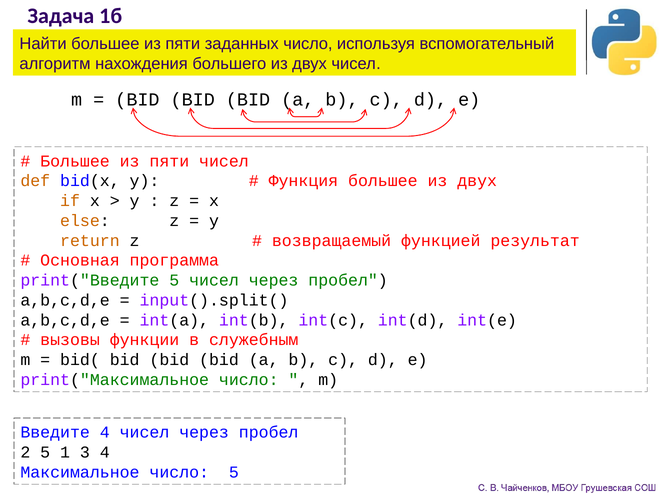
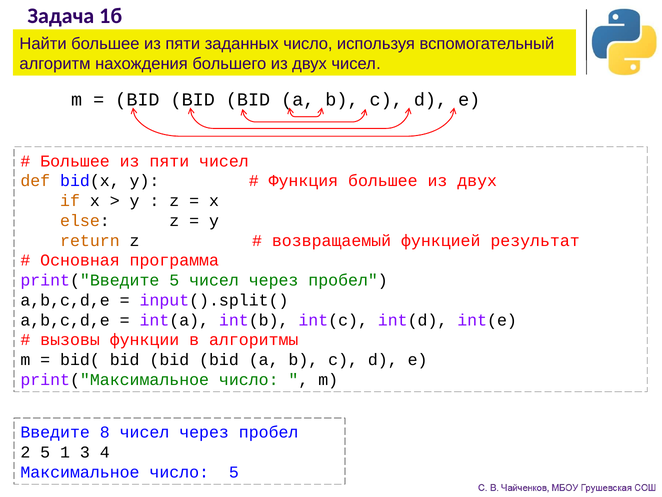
служебным: служебным -> алгоритмы
Введите 4: 4 -> 8
